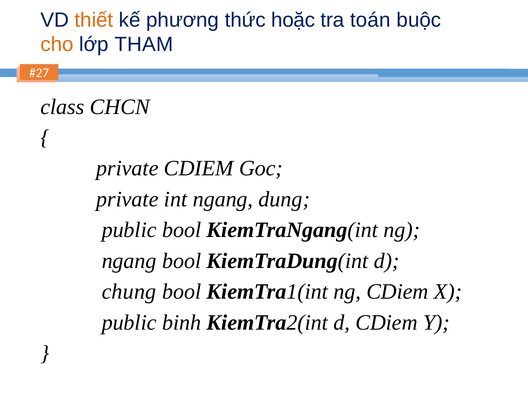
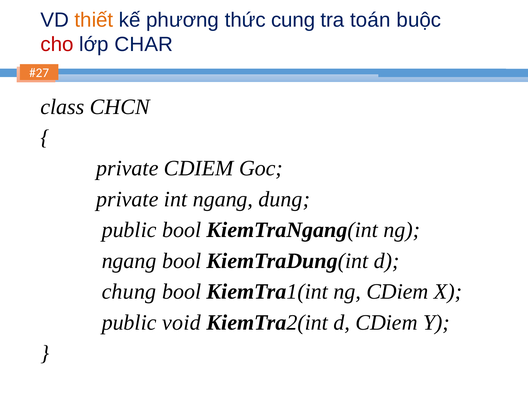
hoặc: hoặc -> cung
cho colour: orange -> red
THAM: THAM -> CHAR
binh: binh -> void
